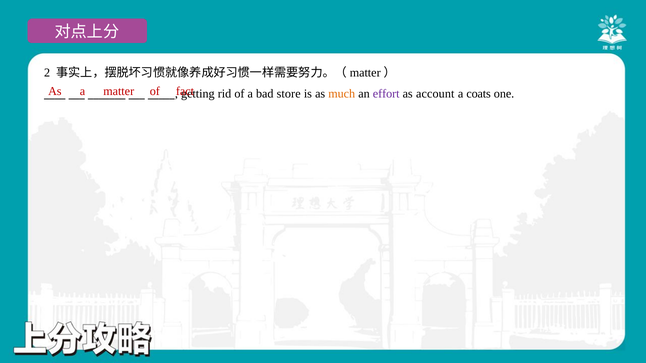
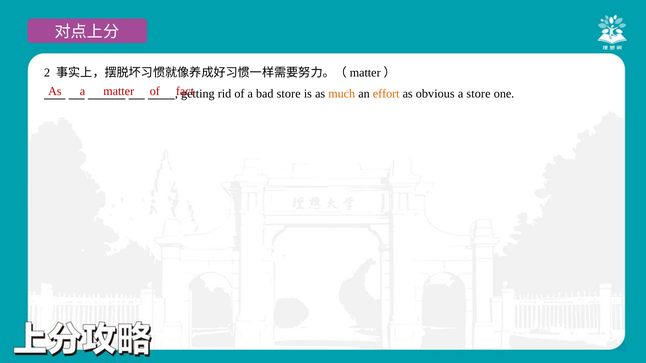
effort colour: purple -> orange
account: account -> obvious
a coats: coats -> store
